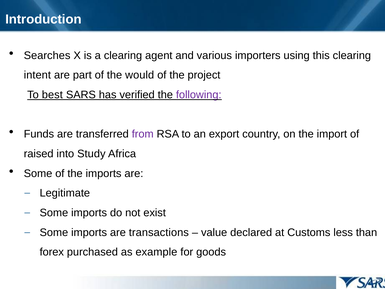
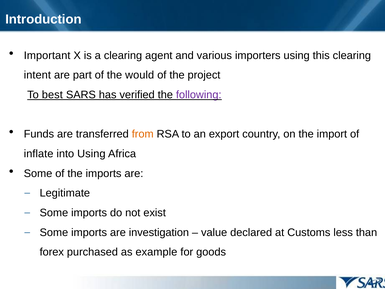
Searches: Searches -> Important
from colour: purple -> orange
raised: raised -> inflate
into Study: Study -> Using
transactions: transactions -> investigation
